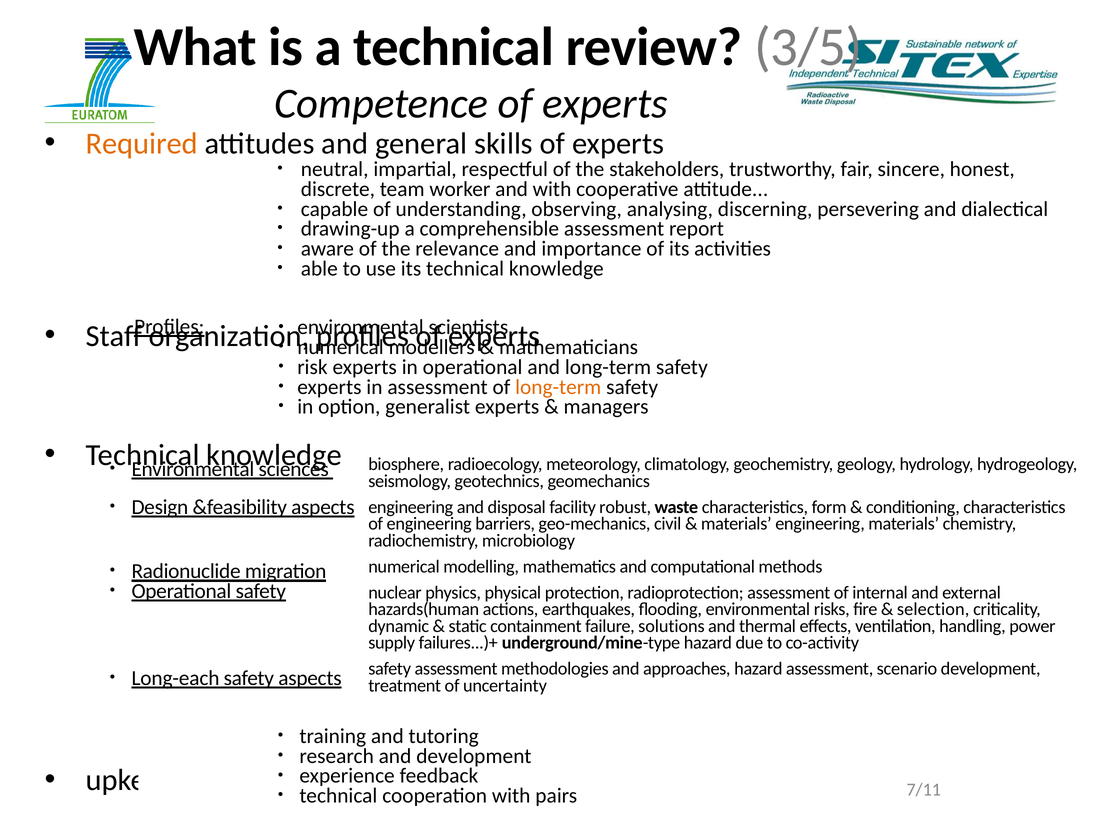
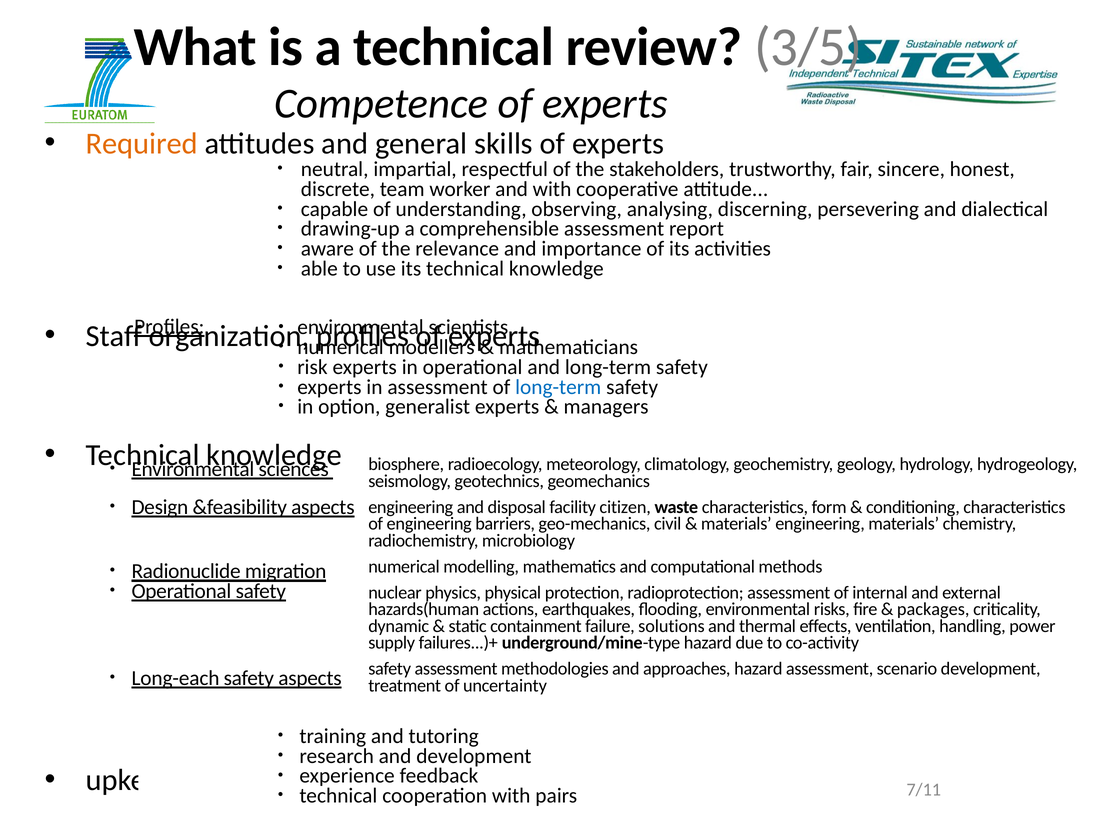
long-term at (558, 387) colour: orange -> blue
robust: robust -> citizen
selection: selection -> packages
